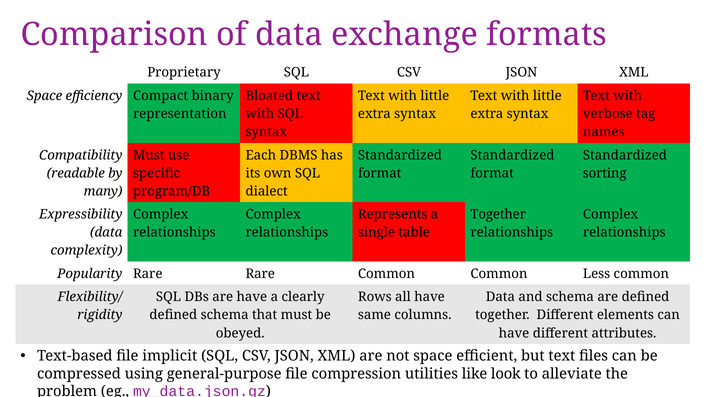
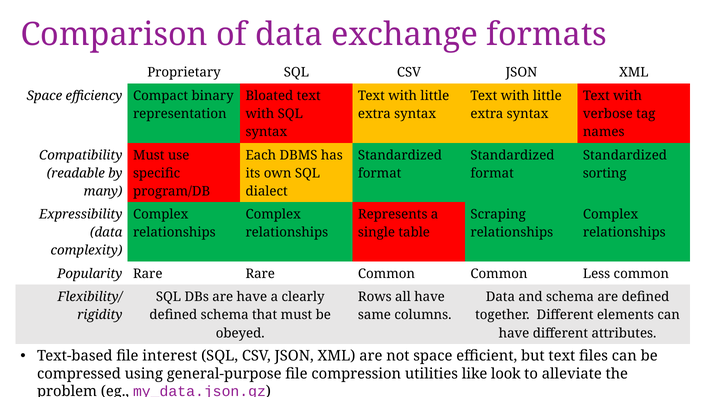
Together at (498, 215): Together -> Scraping
implicit: implicit -> interest
